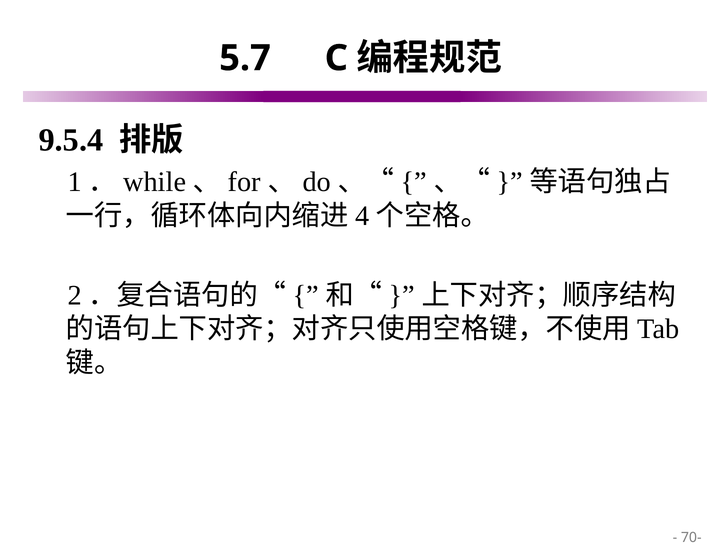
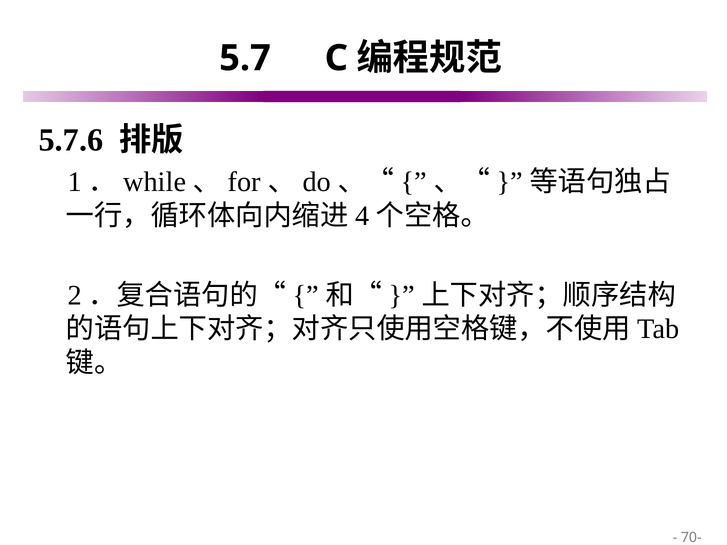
9.5.4: 9.5.4 -> 5.7.6
